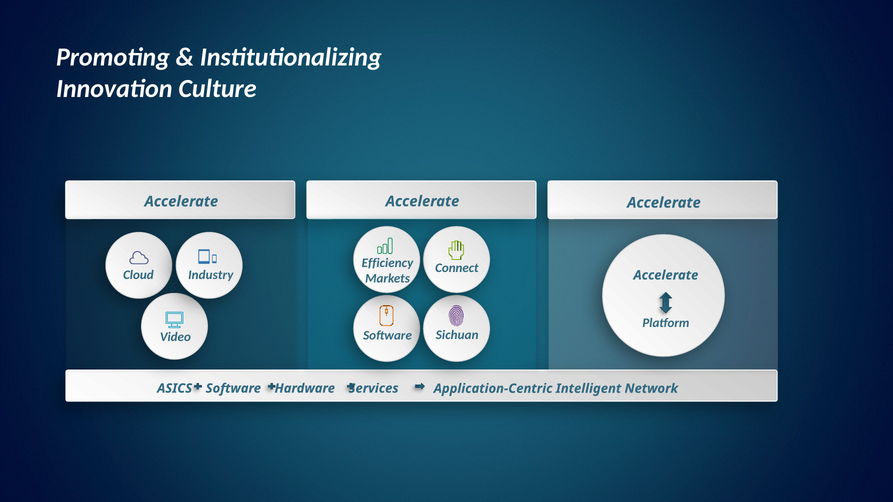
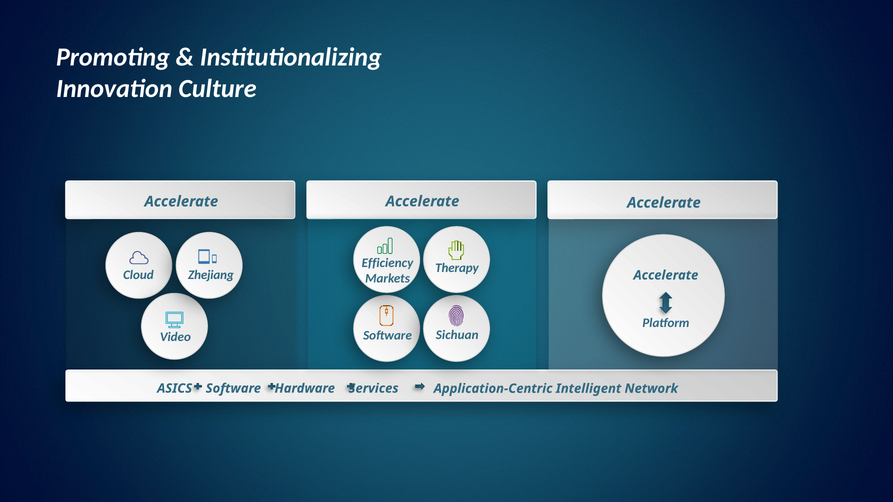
Connect: Connect -> Therapy
Industry: Industry -> Zhejiang
